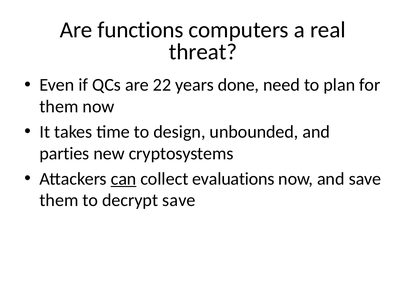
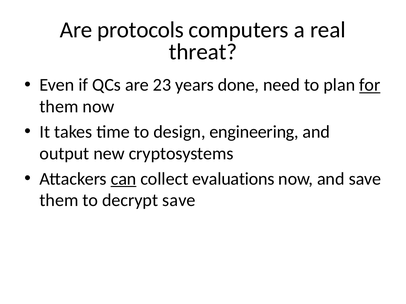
functions: functions -> protocols
22: 22 -> 23
for underline: none -> present
unbounded: unbounded -> engineering
parties: parties -> output
